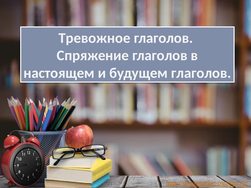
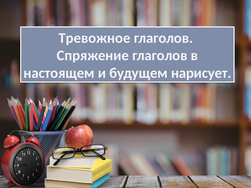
будущем глаголов: глаголов -> нарисует
